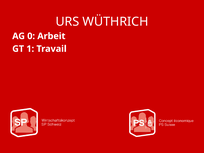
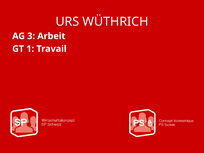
0: 0 -> 3
